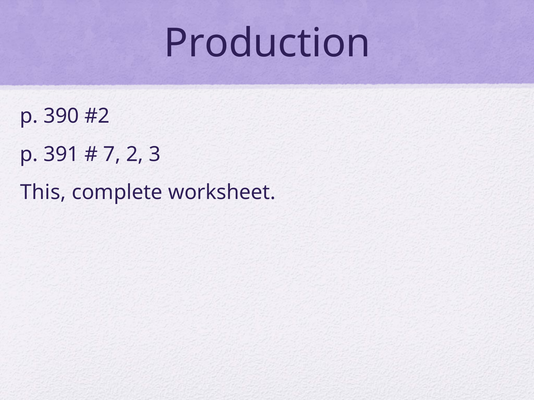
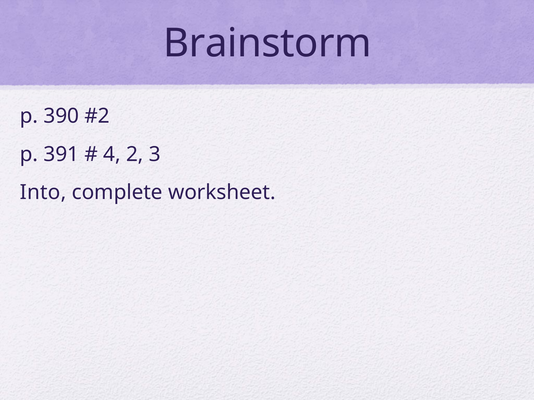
Production: Production -> Brainstorm
7: 7 -> 4
This: This -> Into
